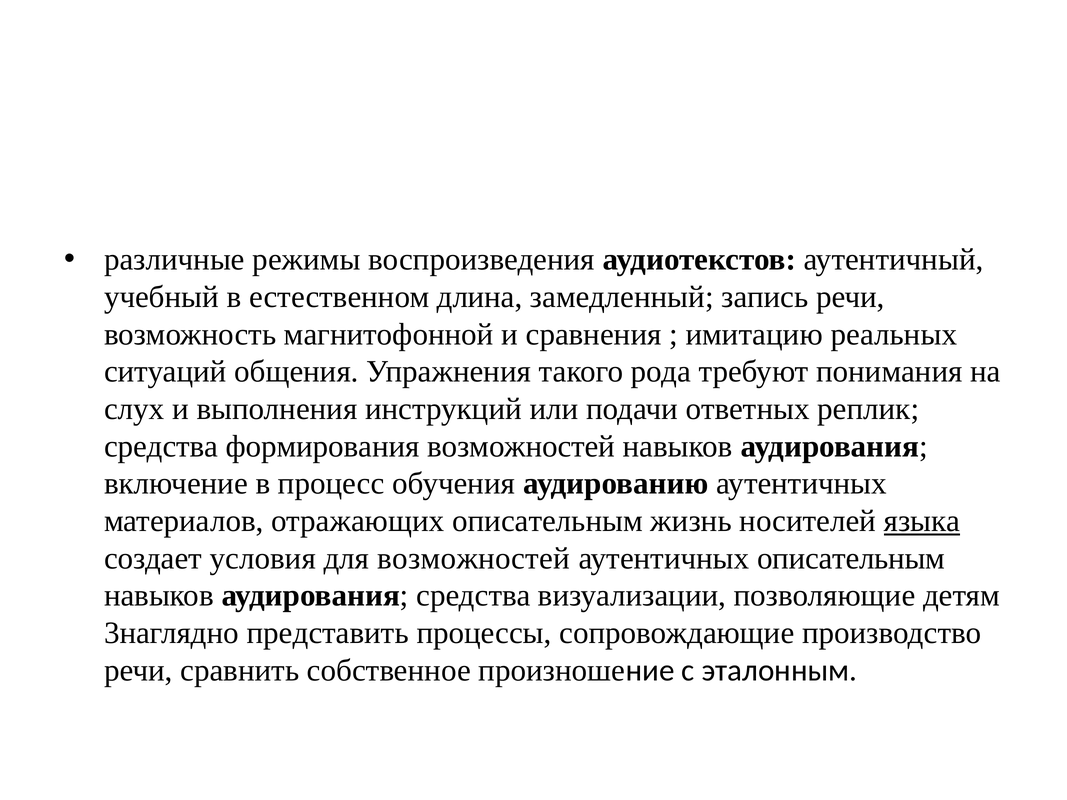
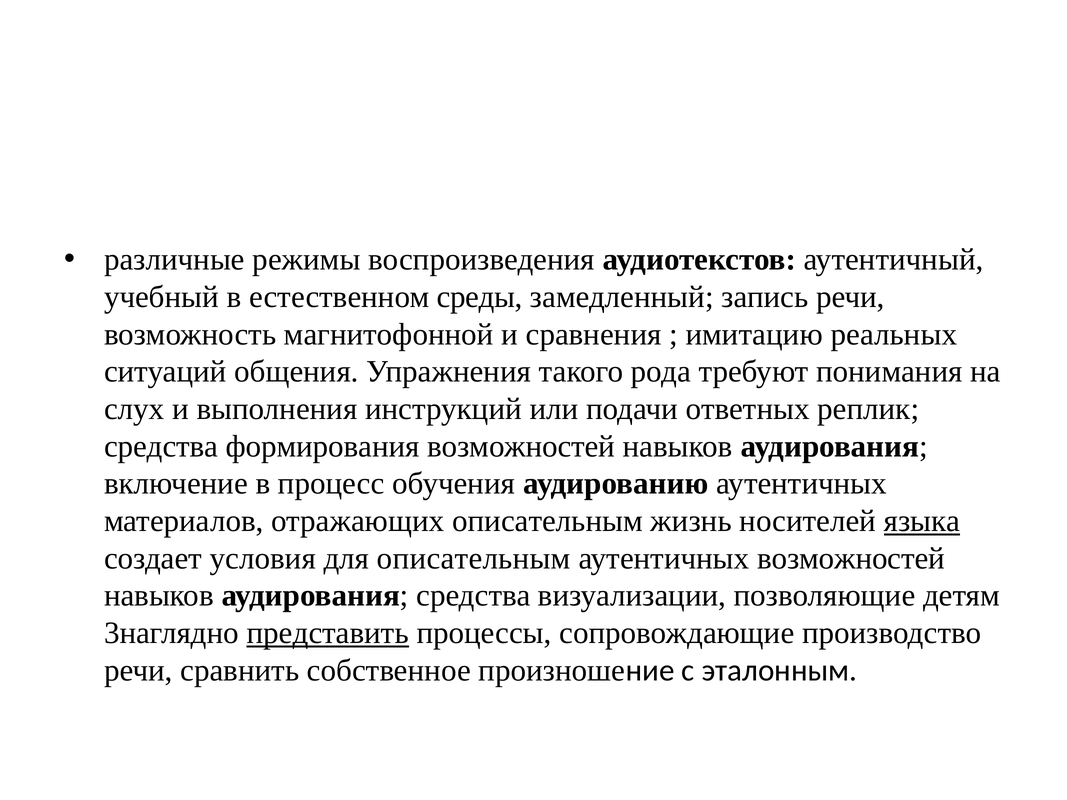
длина: длина -> среды
для возможностей: возможностей -> описательным
аутентичных описательным: описательным -> возможностей
представить underline: none -> present
